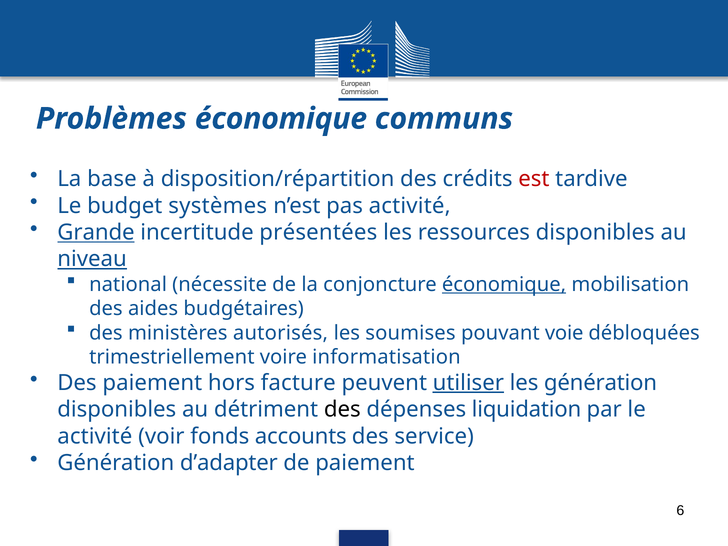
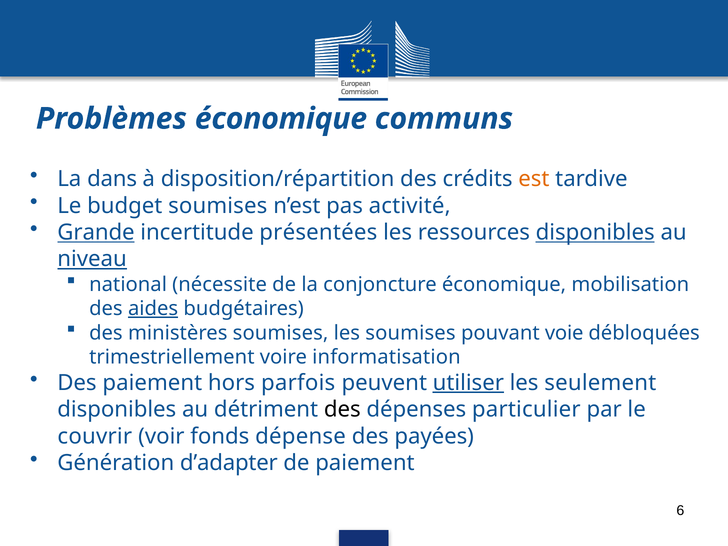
base: base -> dans
est colour: red -> orange
budget systèmes: systèmes -> soumises
disponibles at (595, 232) underline: none -> present
économique at (504, 284) underline: present -> none
aides underline: none -> present
ministères autorisés: autorisés -> soumises
facture: facture -> parfois
les génération: génération -> seulement
liquidation: liquidation -> particulier
activité at (95, 436): activité -> couvrir
accounts: accounts -> dépense
service: service -> payées
